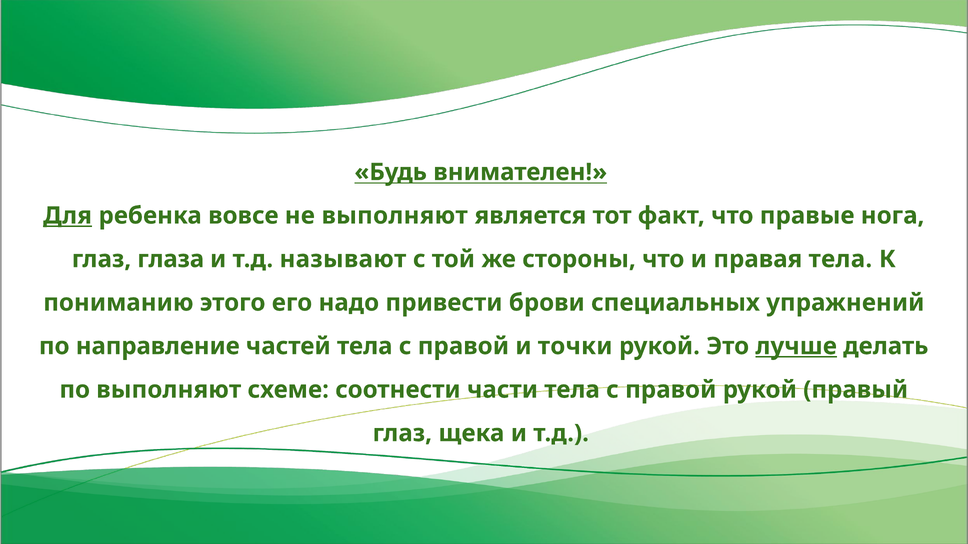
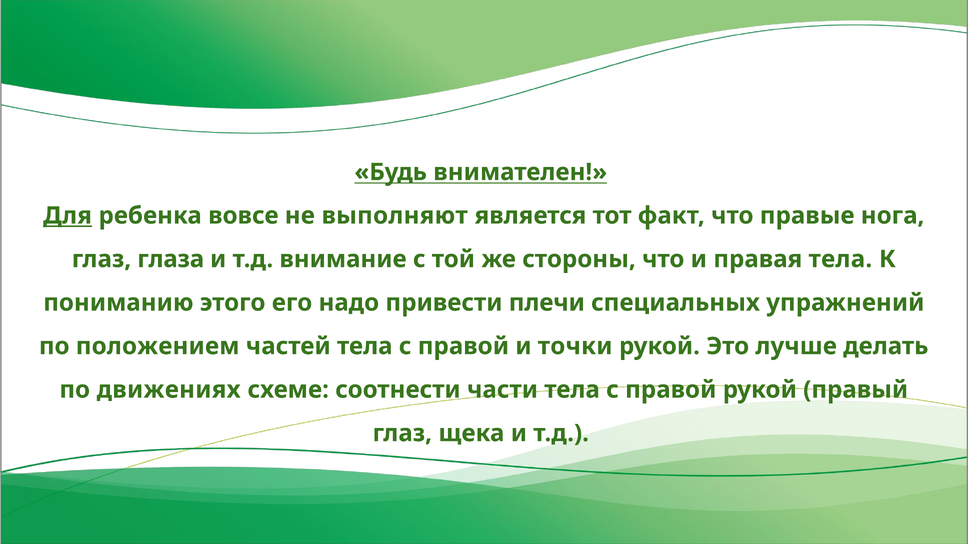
называют: называют -> внимание
брови: брови -> плечи
направление: направление -> положением
лучше underline: present -> none
по выполняют: выполняют -> движениях
